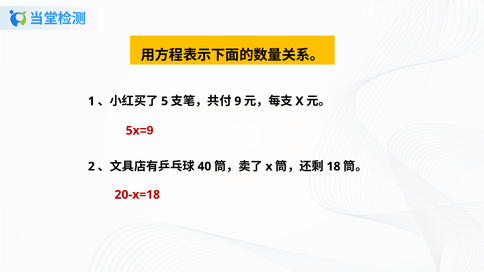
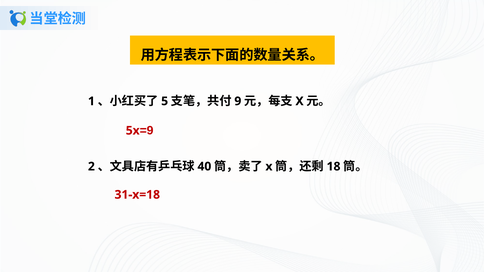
20-x=18: 20-x=18 -> 31-x=18
